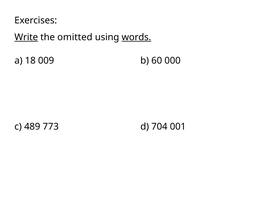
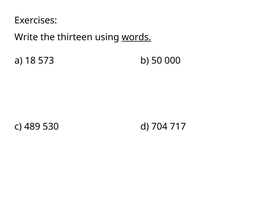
Write underline: present -> none
omitted: omitted -> thirteen
009: 009 -> 573
60: 60 -> 50
773: 773 -> 530
001: 001 -> 717
